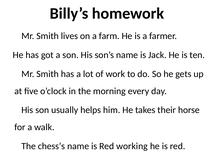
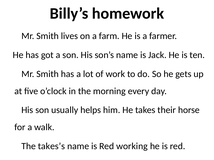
chess’s: chess’s -> takes’s
